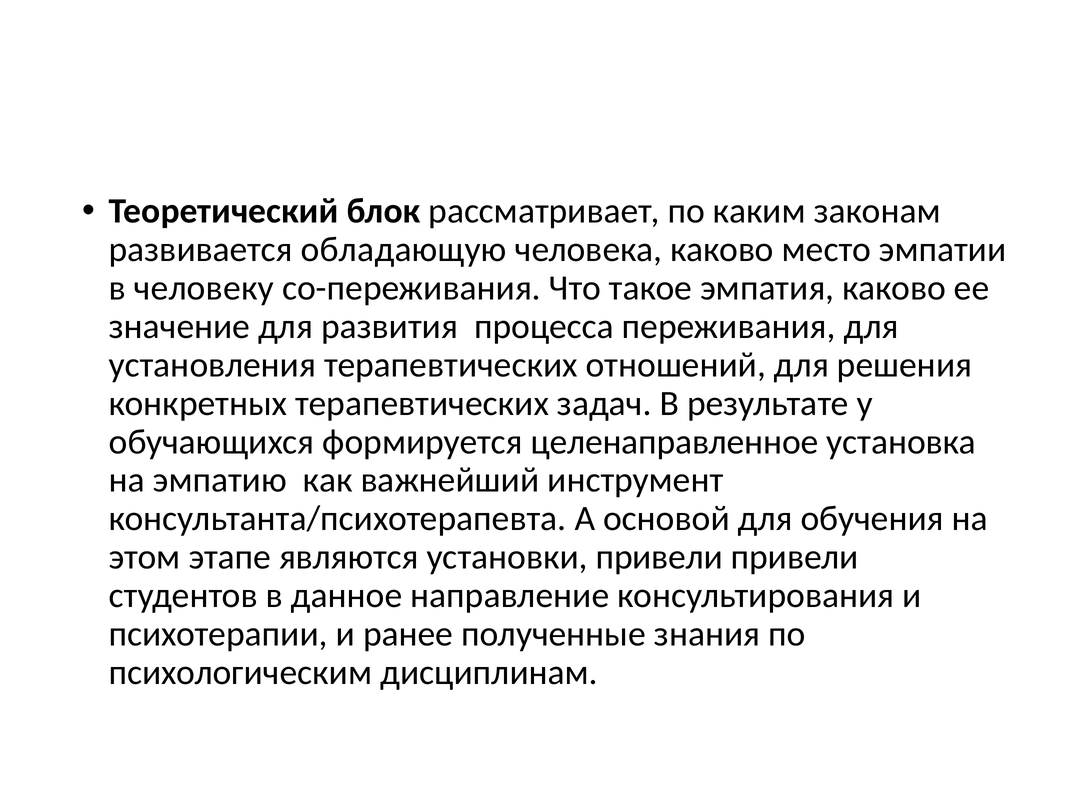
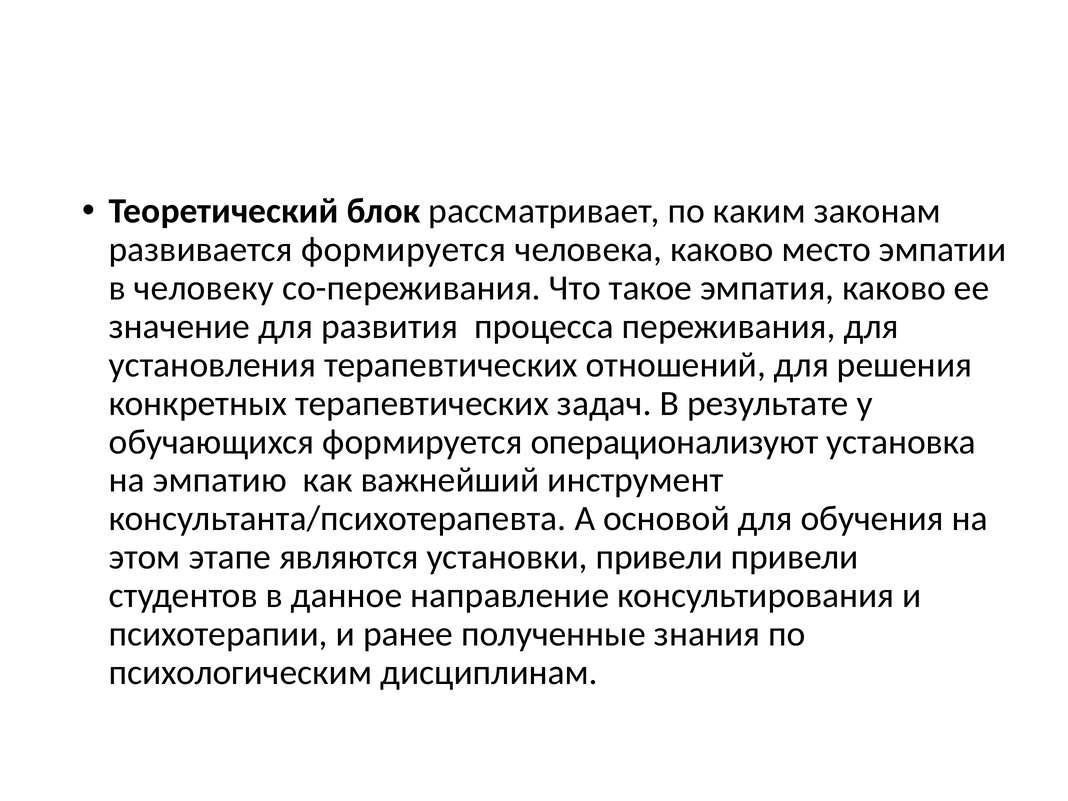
развивается обладающую: обладающую -> формируется
целенаправленное: целенаправленное -> операционализуют
